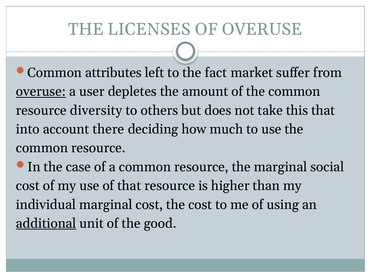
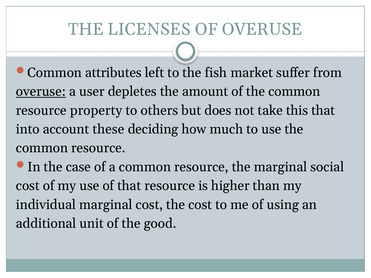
fact: fact -> fish
diversity: diversity -> property
there: there -> these
additional underline: present -> none
